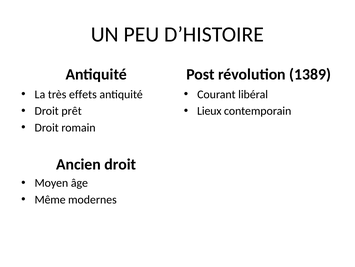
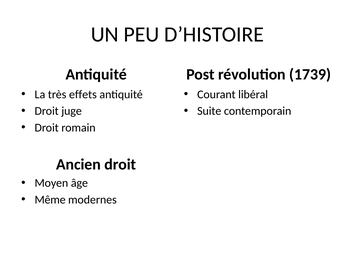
1389: 1389 -> 1739
prêt: prêt -> juge
Lieux: Lieux -> Suite
